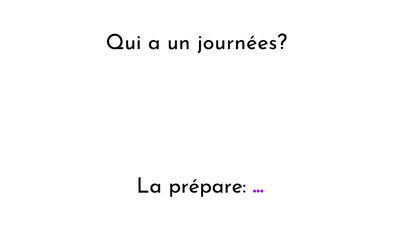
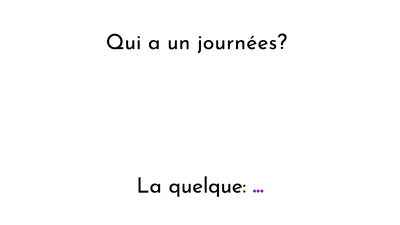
prépare: prépare -> quelque
